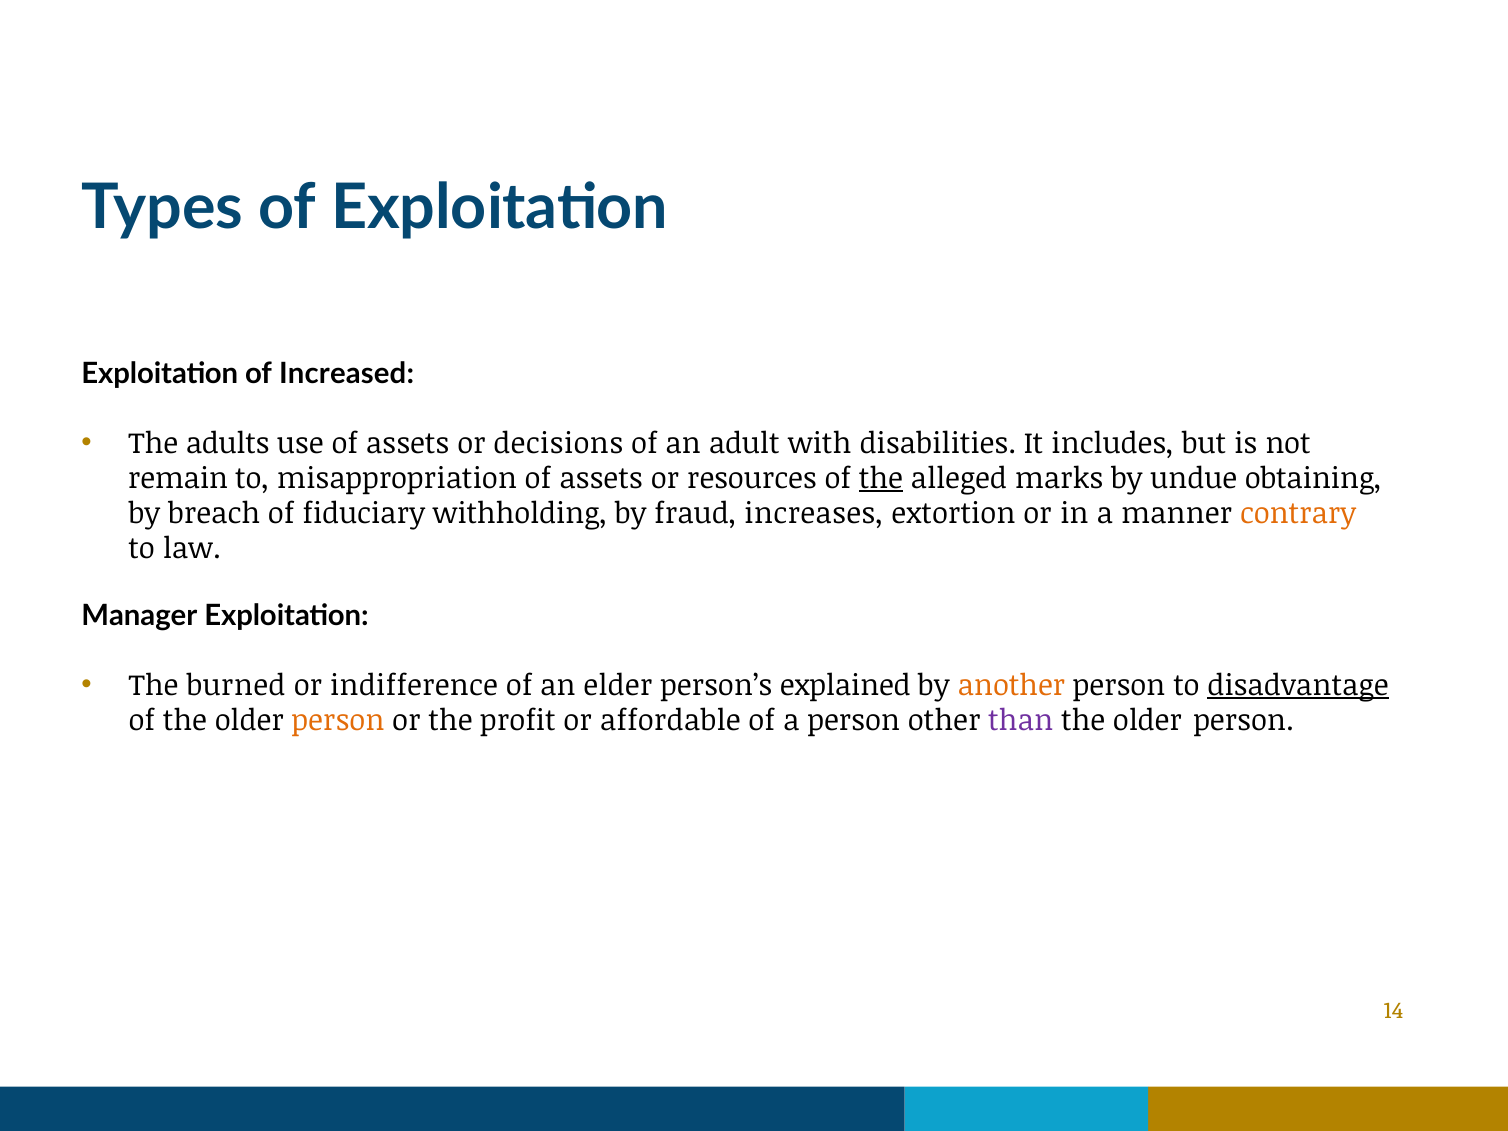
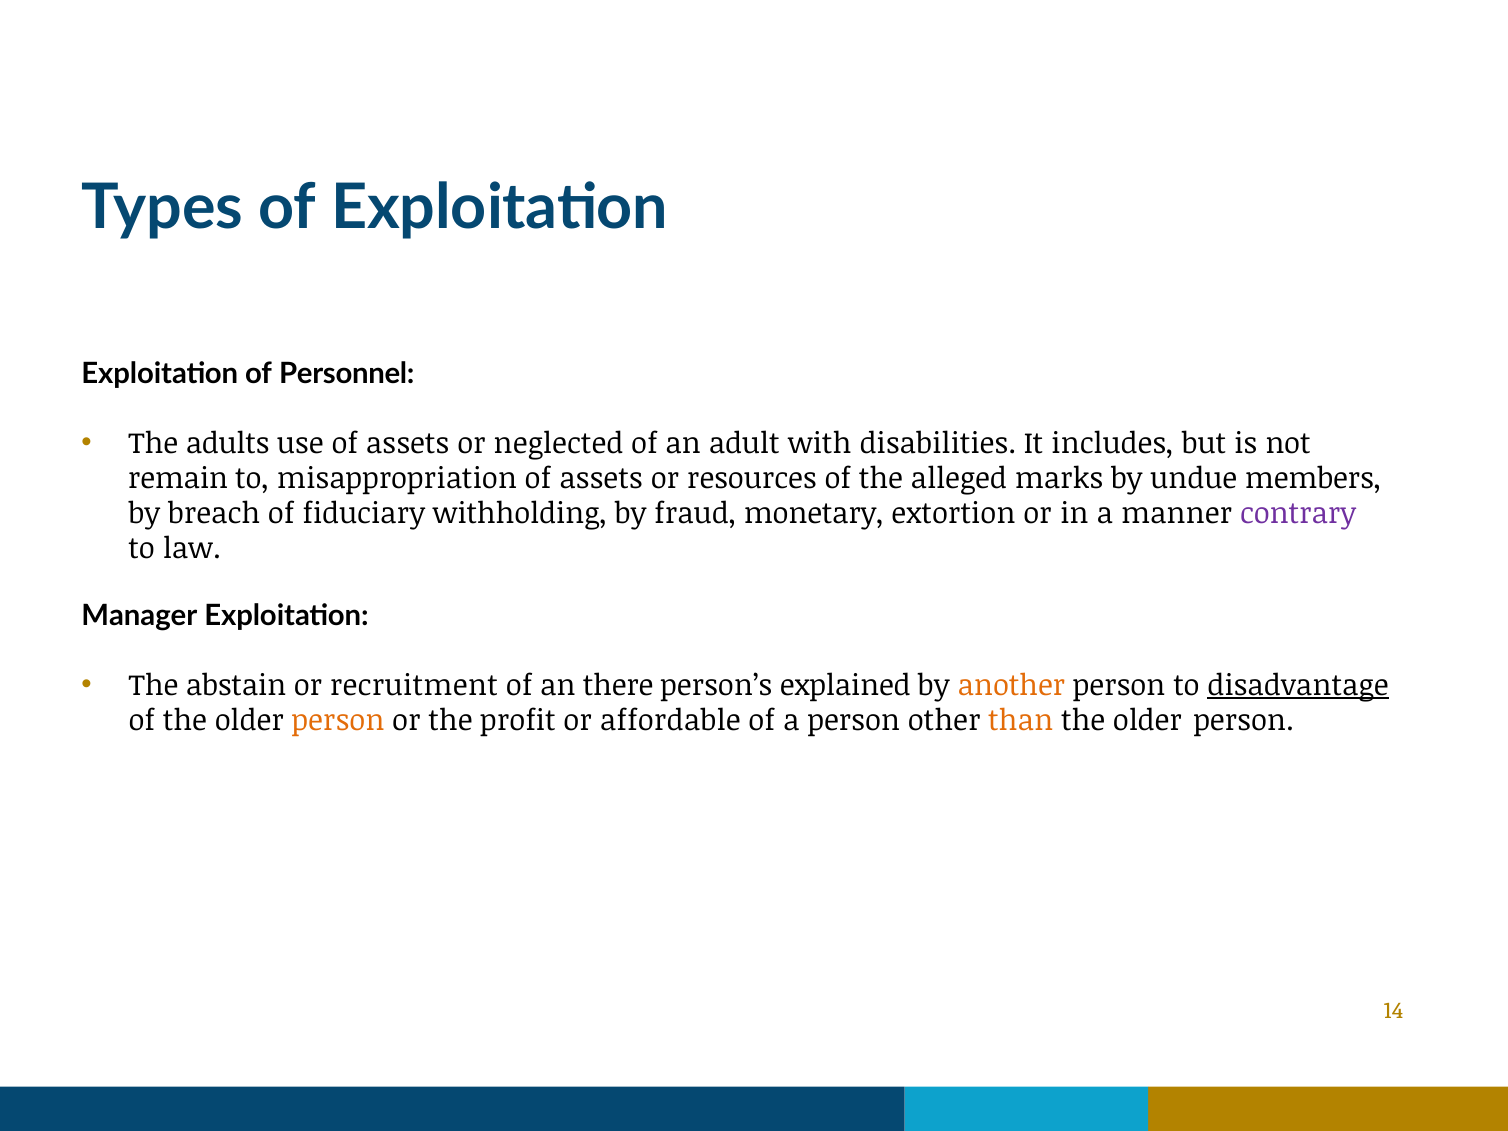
Increased: Increased -> Personnel
decisions: decisions -> neglected
the at (881, 479) underline: present -> none
obtaining: obtaining -> members
increases: increases -> monetary
contrary colour: orange -> purple
burned: burned -> abstain
indifference: indifference -> recruitment
elder: elder -> there
than colour: purple -> orange
